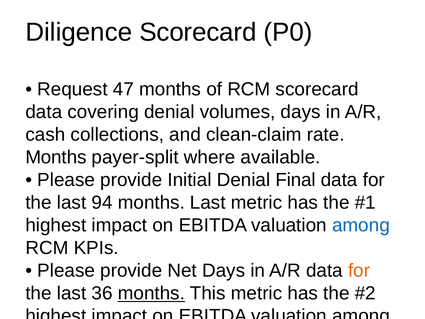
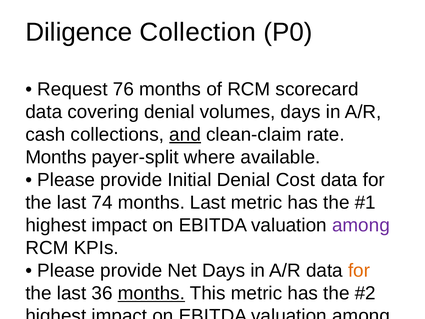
Diligence Scorecard: Scorecard -> Collection
47: 47 -> 76
and underline: none -> present
Denial Final: Final -> Cost
94: 94 -> 74
among at (361, 225) colour: blue -> purple
